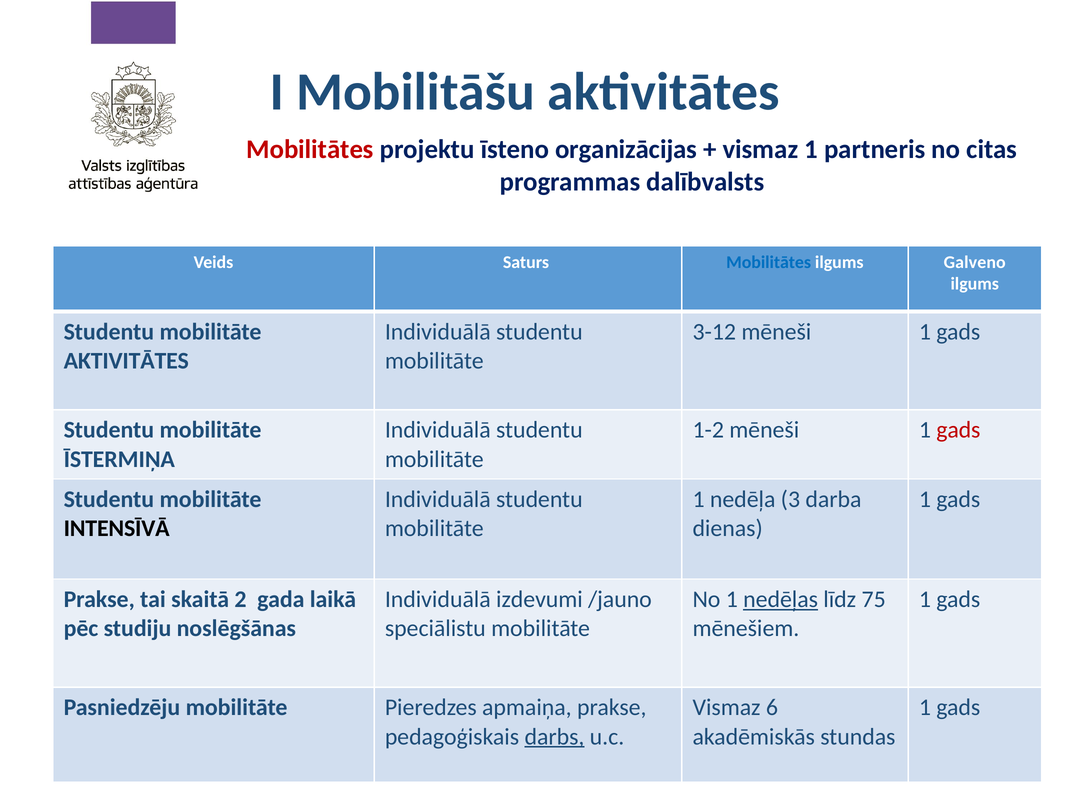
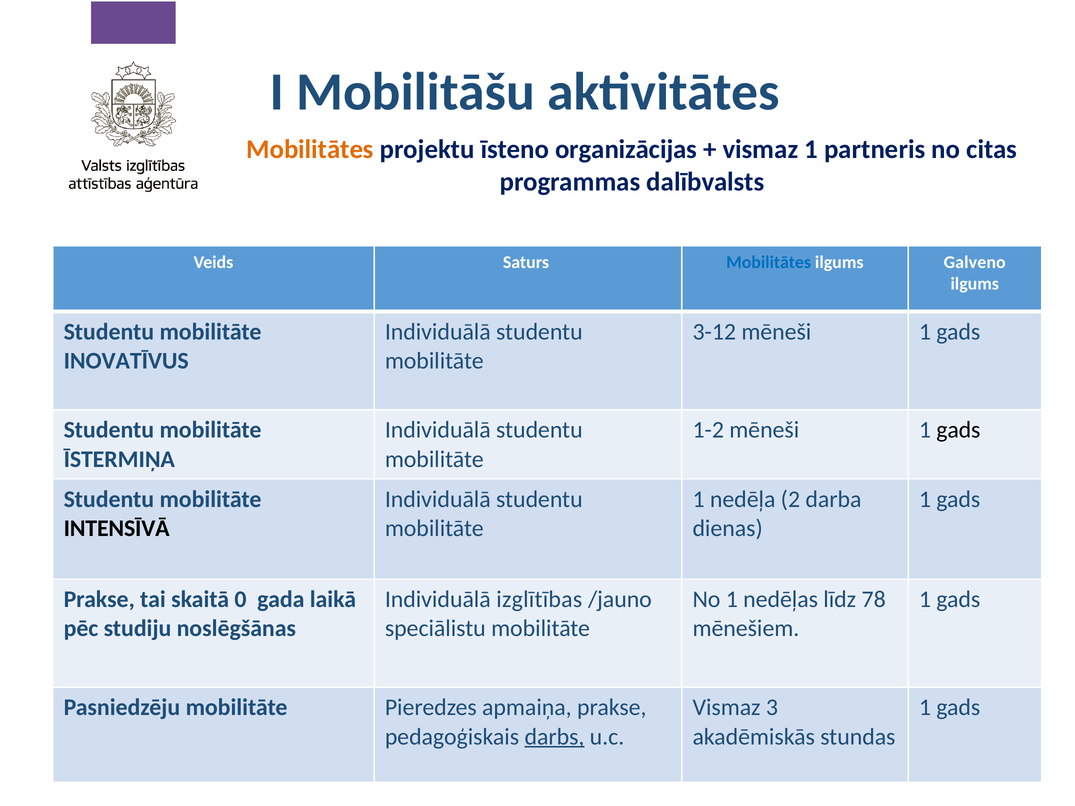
Mobilitātes at (310, 150) colour: red -> orange
AKTIVITĀTES at (126, 361): AKTIVITĀTES -> INOVATĪVUS
gads at (958, 430) colour: red -> black
3: 3 -> 2
2: 2 -> 0
izdevumi: izdevumi -> izglītības
nedēļas underline: present -> none
75: 75 -> 78
6: 6 -> 3
